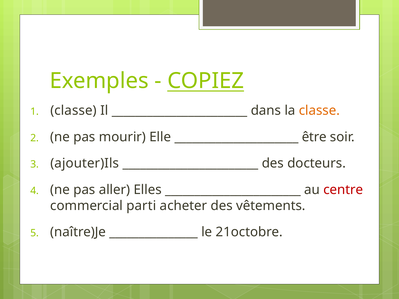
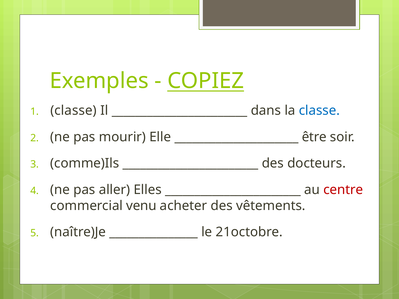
classe at (319, 111) colour: orange -> blue
ajouter)Ils: ajouter)Ils -> comme)Ils
parti: parti -> venu
